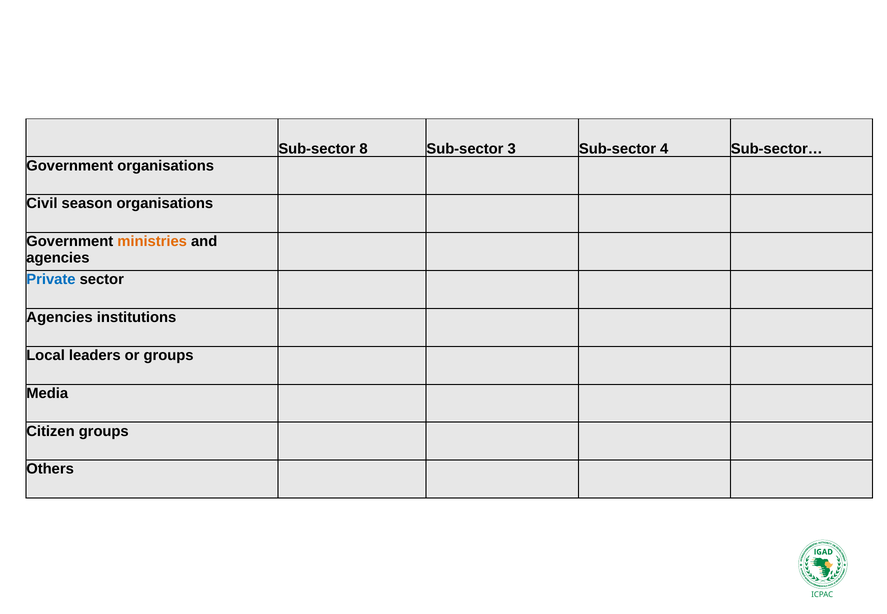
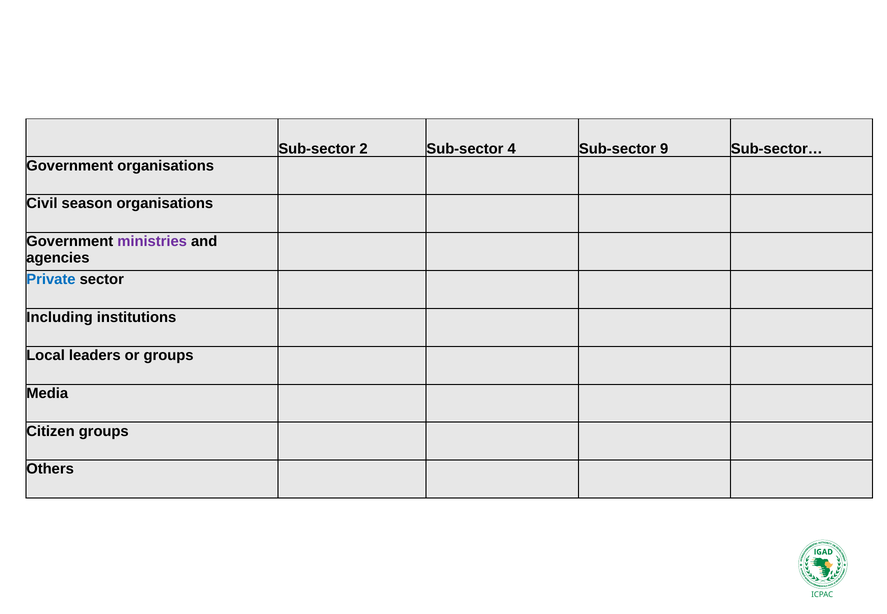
8: 8 -> 2
3: 3 -> 4
4: 4 -> 9
ministries colour: orange -> purple
Agencies at (60, 317): Agencies -> Including
